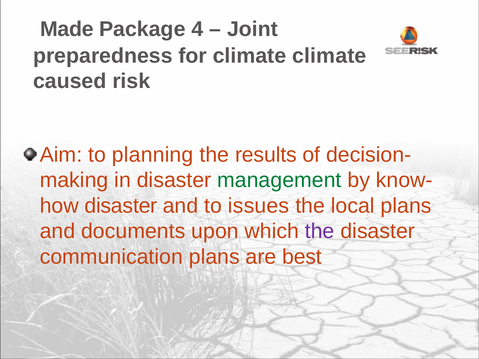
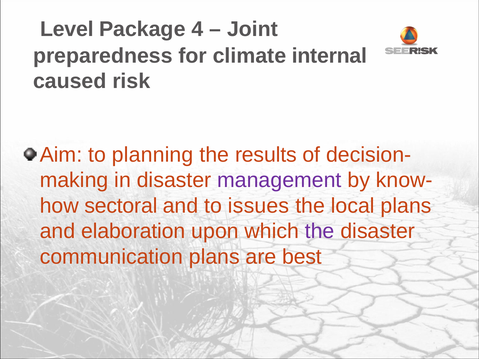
Made: Made -> Level
climate climate: climate -> internal
management colour: green -> purple
disaster at (121, 206): disaster -> sectoral
documents: documents -> elaboration
